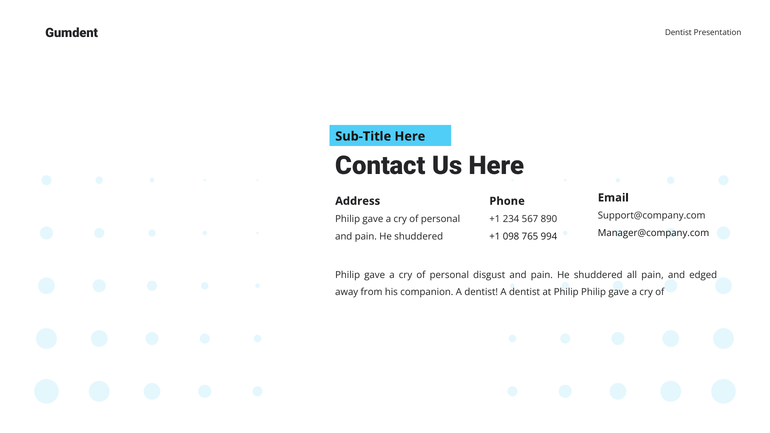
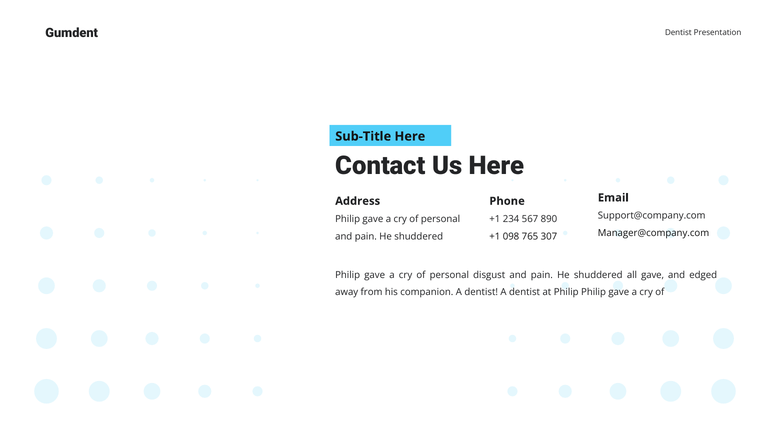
994: 994 -> 307
all pain: pain -> gave
